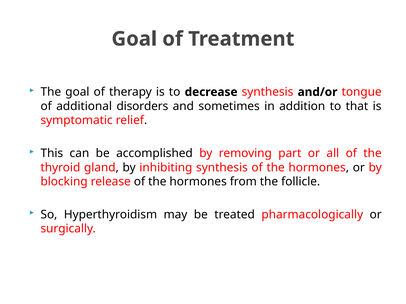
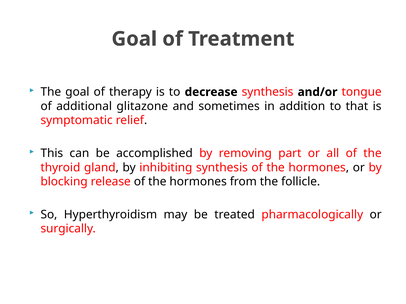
disorders: disorders -> glitazone
